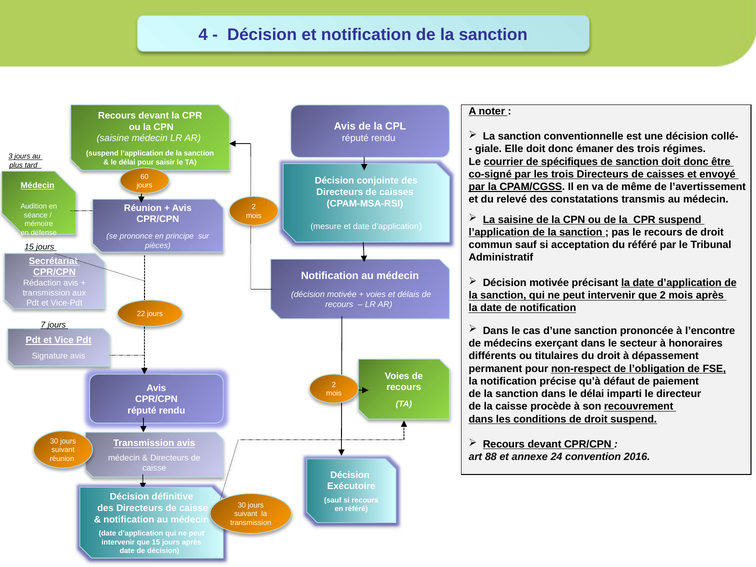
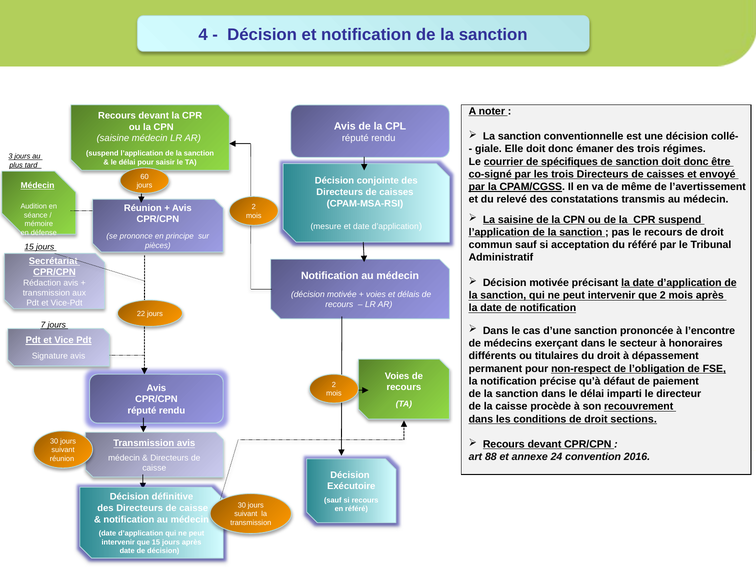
droit suspend: suspend -> sections
